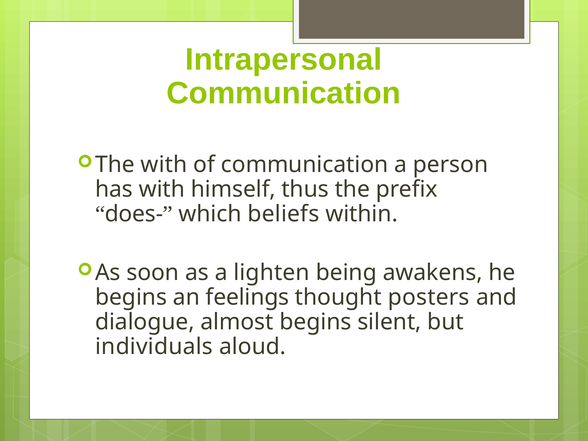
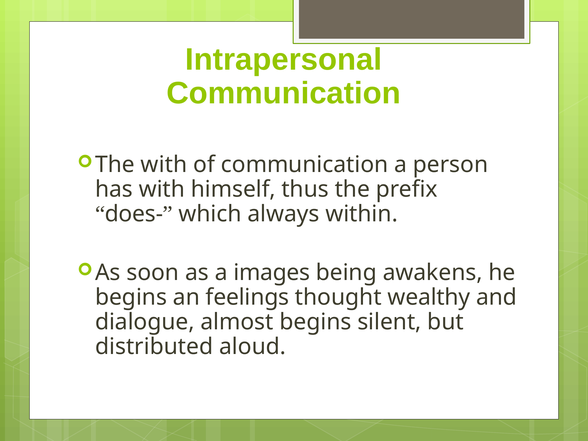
beliefs: beliefs -> always
lighten: lighten -> images
posters: posters -> wealthy
individuals: individuals -> distributed
